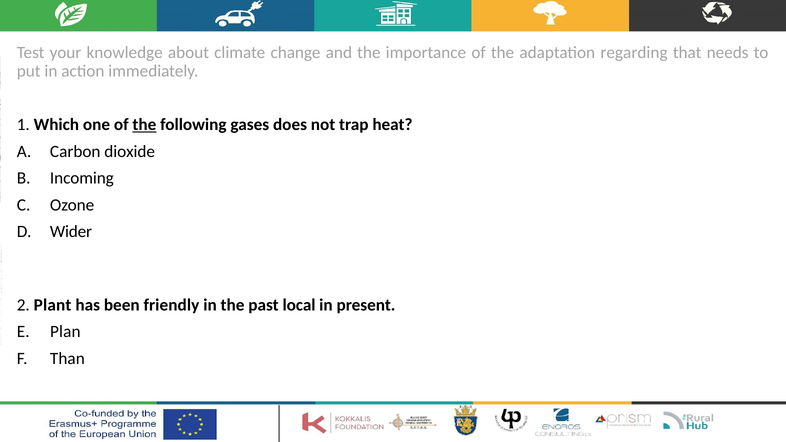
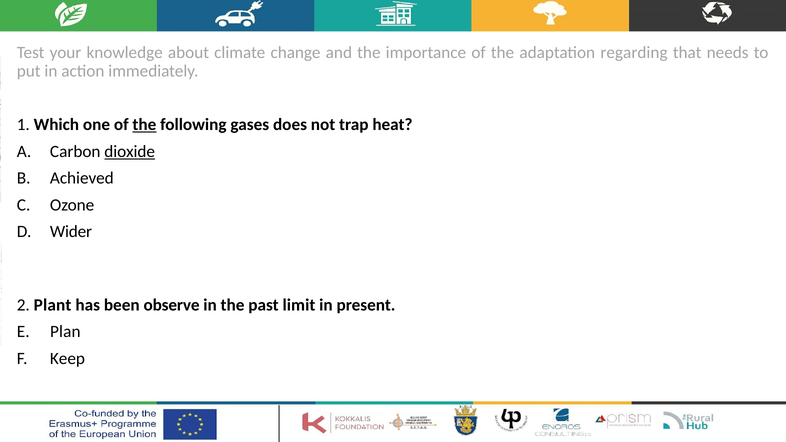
dioxide underline: none -> present
Incoming: Incoming -> Achieved
friendly: friendly -> observe
local: local -> limit
Than: Than -> Keep
